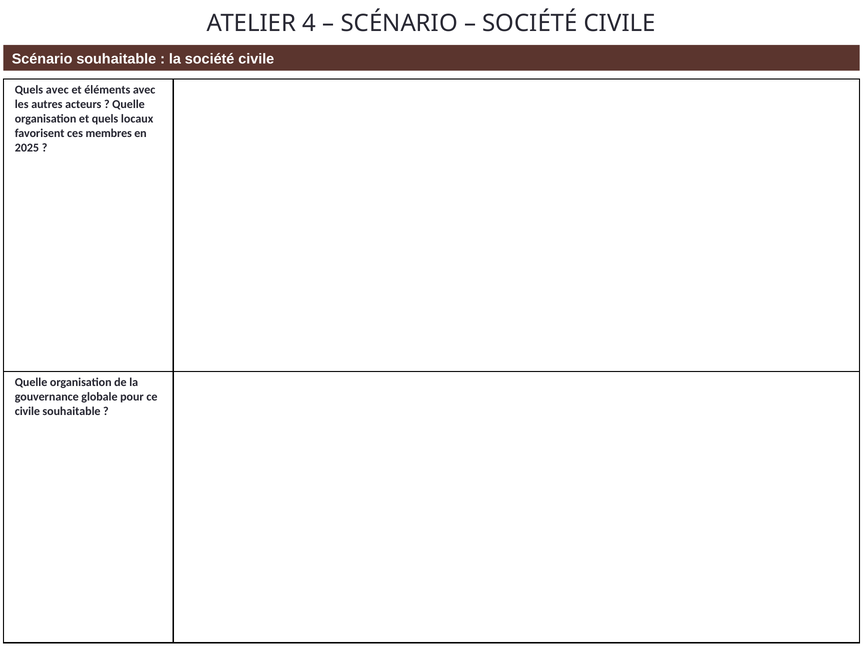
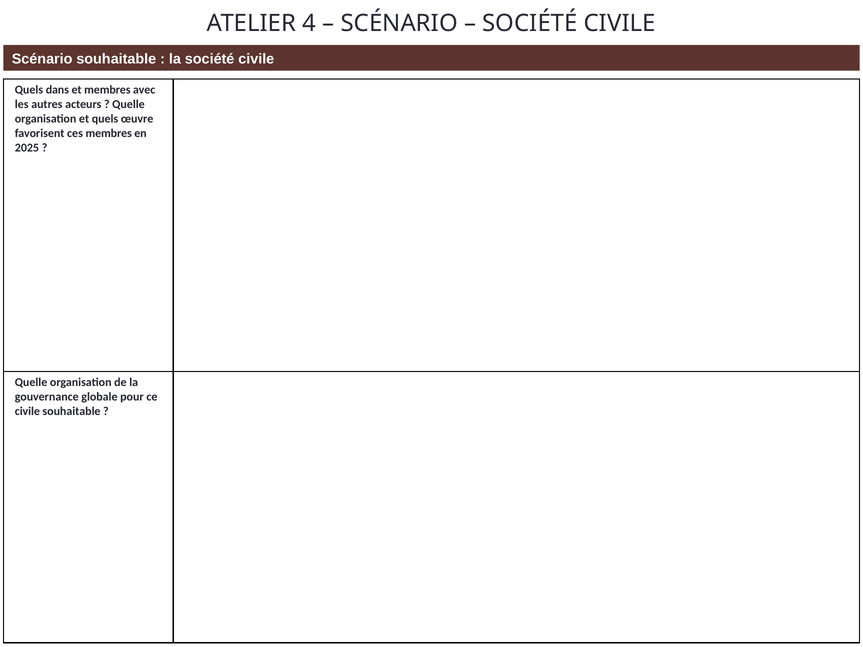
Quels avec: avec -> dans
et éléments: éléments -> membres
locaux: locaux -> œuvre
